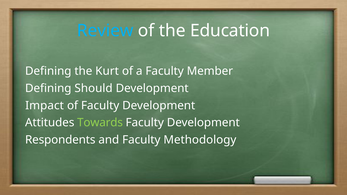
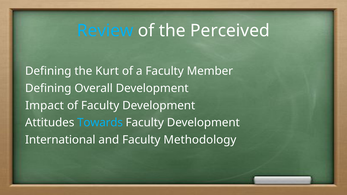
Education: Education -> Perceived
Should: Should -> Overall
Towards colour: light green -> light blue
Respondents: Respondents -> International
